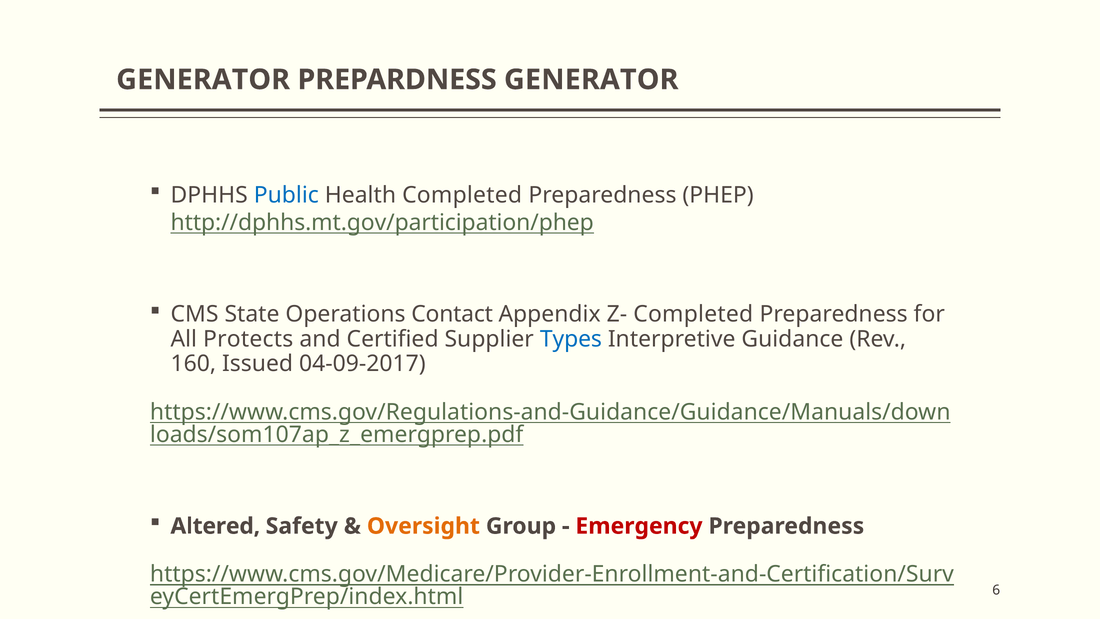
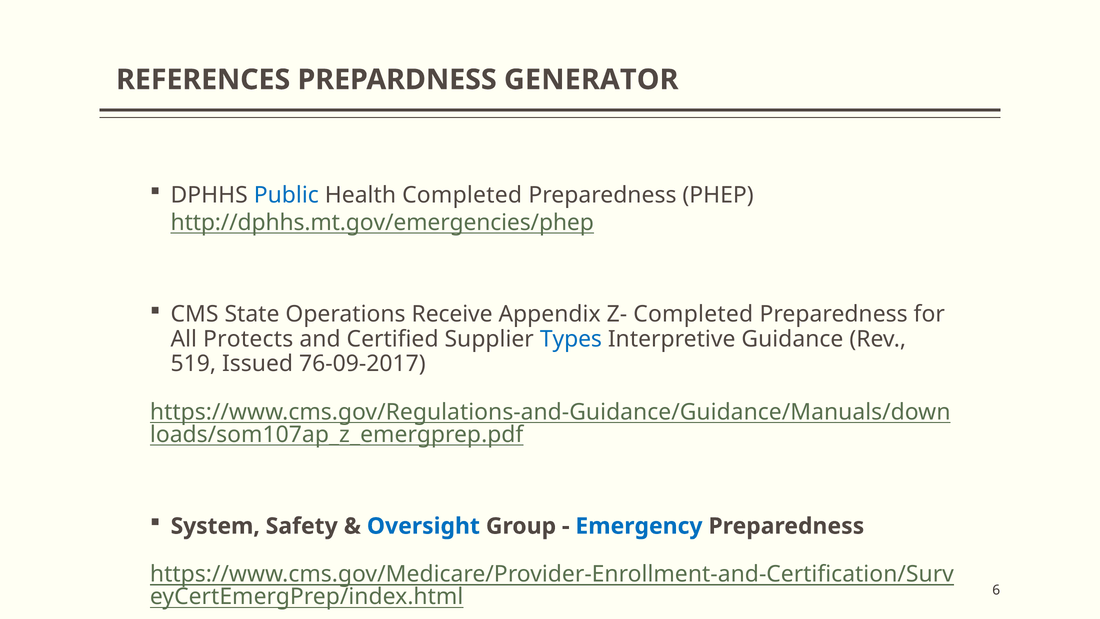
GENERATOR at (203, 80): GENERATOR -> REFERENCES
http://dphhs.mt.gov/participation/phep: http://dphhs.mt.gov/participation/phep -> http://dphhs.mt.gov/emergencies/phep
Contact: Contact -> Receive
160: 160 -> 519
04-09-2017: 04-09-2017 -> 76-09-2017
Altered: Altered -> System
Oversight colour: orange -> blue
Emergency colour: red -> blue
